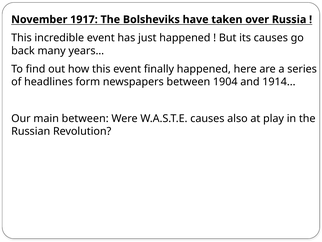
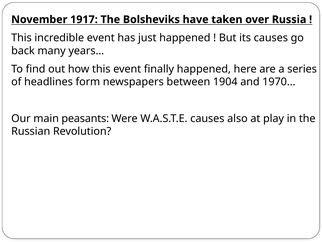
1914: 1914 -> 1970
main between: between -> peasants
